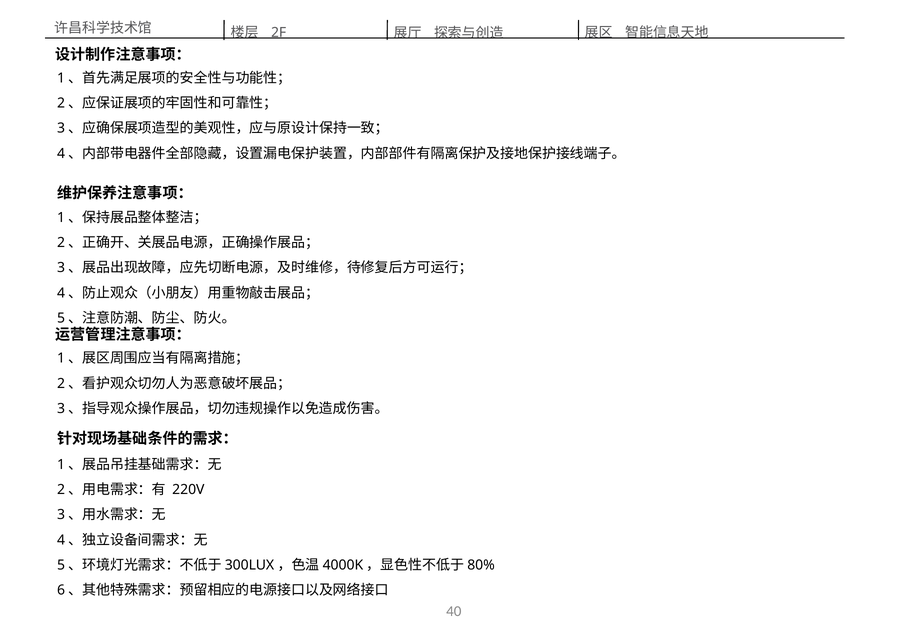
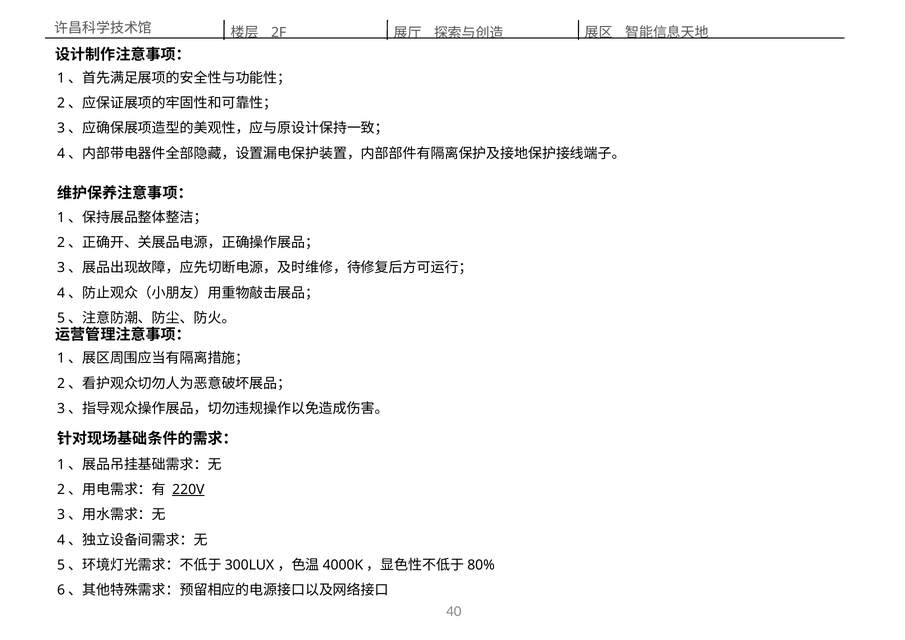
220V underline: none -> present
